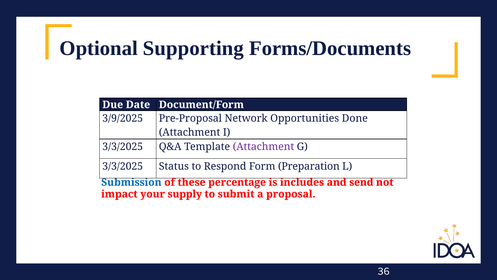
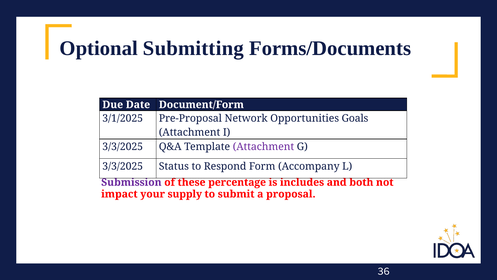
Supporting: Supporting -> Submitting
3/9/2025: 3/9/2025 -> 3/1/2025
Done: Done -> Goals
Preparation: Preparation -> Accompany
Submission colour: blue -> purple
send: send -> both
